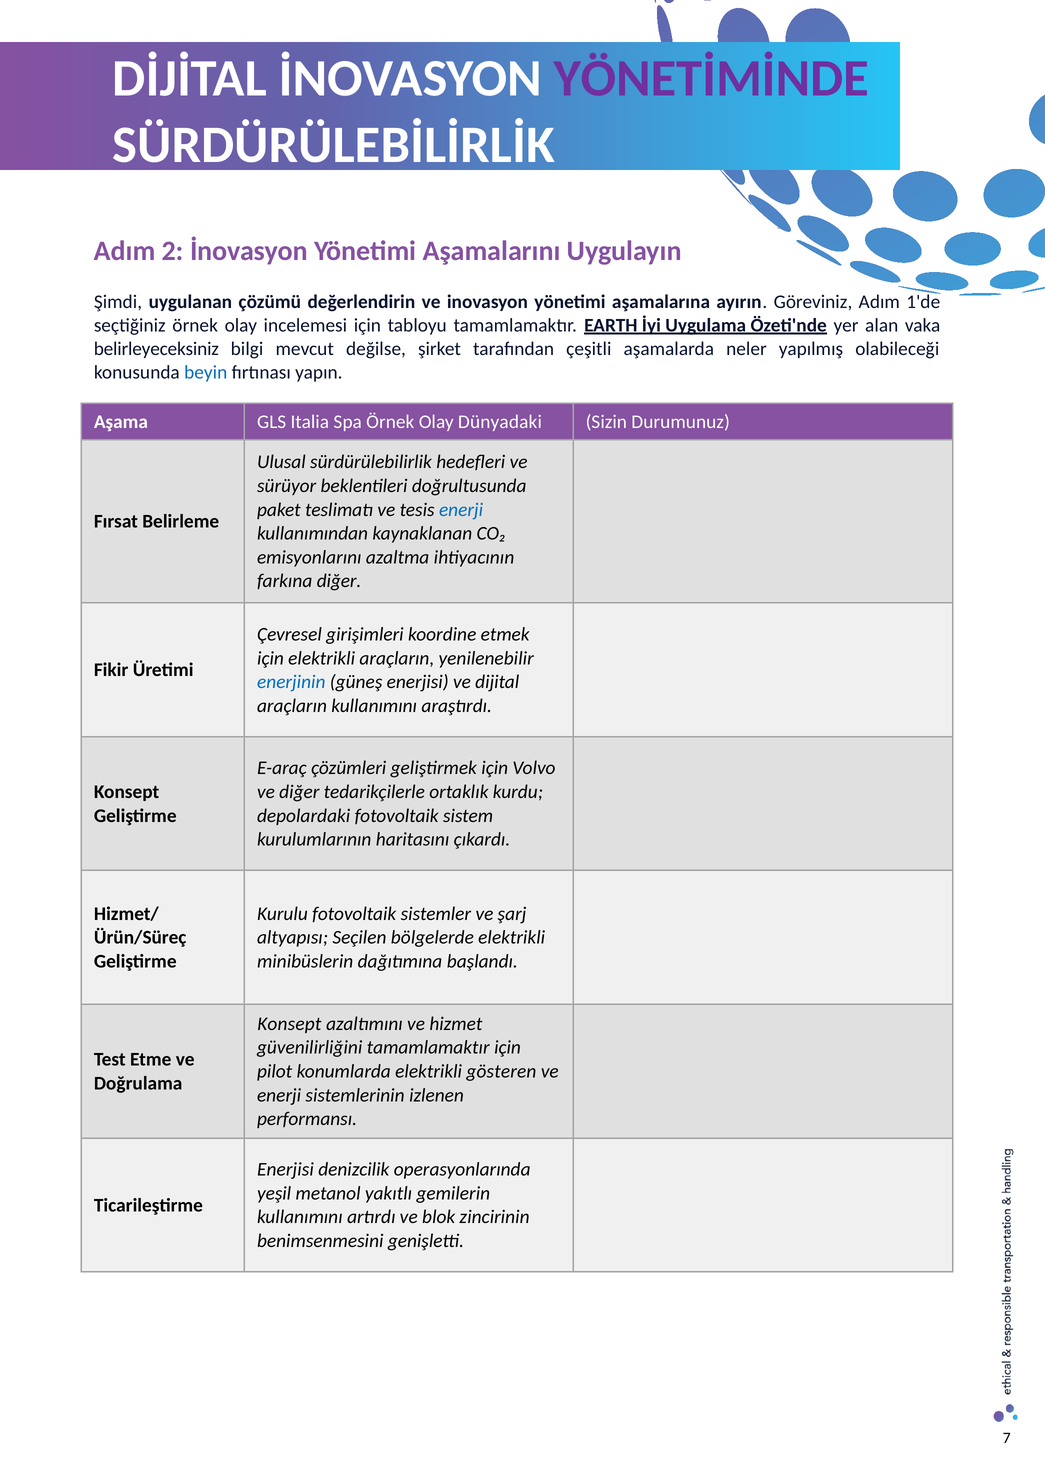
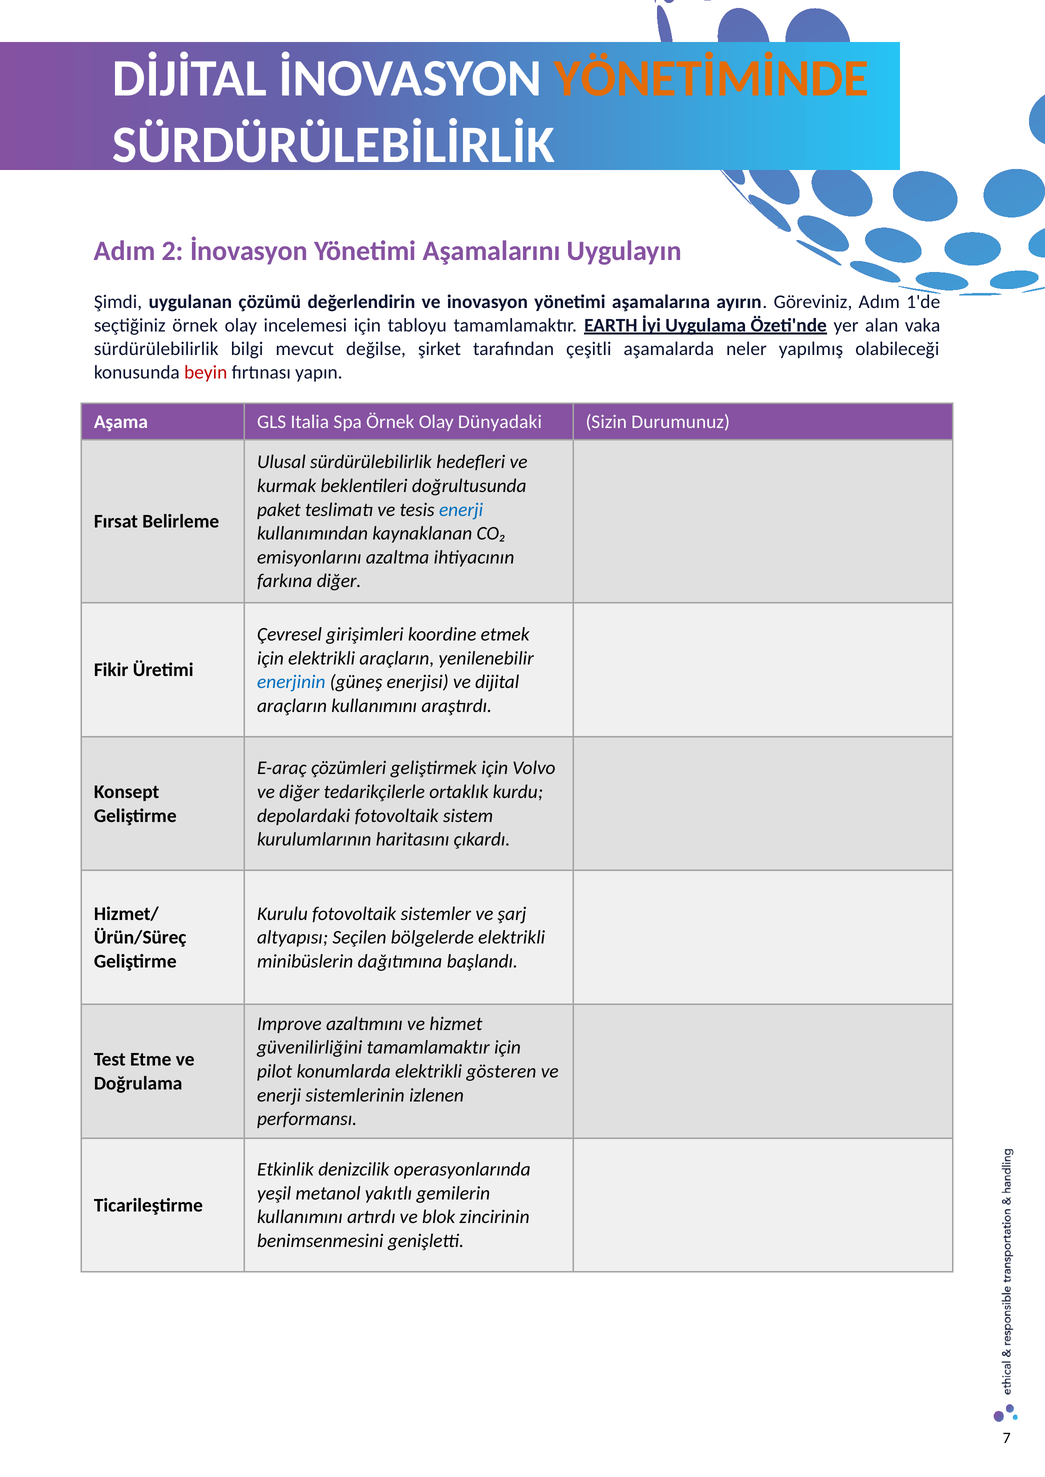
YÖNETİMİNDE colour: purple -> orange
belirleyeceksiniz at (156, 349): belirleyeceksiniz -> sürdürülebilirlik
beyin colour: blue -> red
sürüyor: sürüyor -> kurmak
Konsept at (289, 1024): Konsept -> Improve
Enerjisi at (285, 1170): Enerjisi -> Etkinlik
